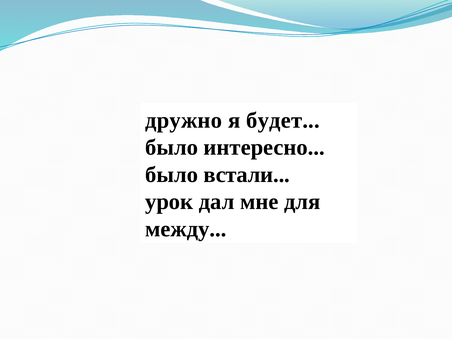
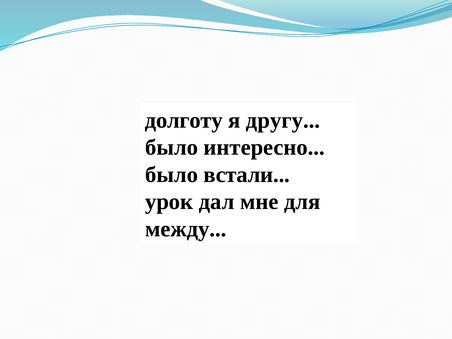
дружно: дружно -> долготу
будет: будет -> другу
